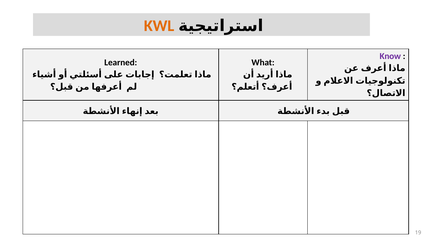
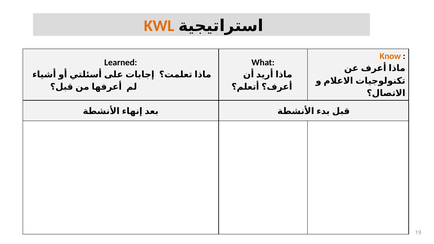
Know colour: purple -> orange
